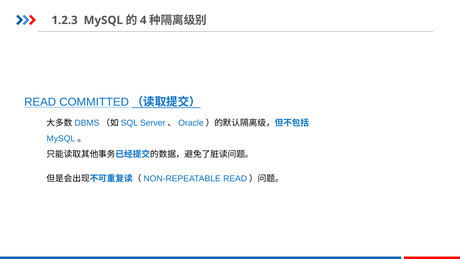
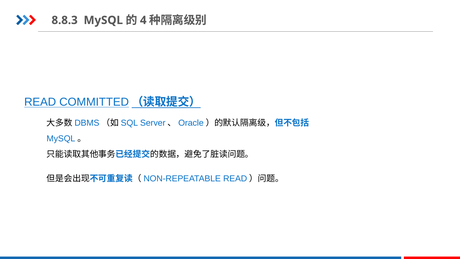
1.2.3: 1.2.3 -> 8.8.3
